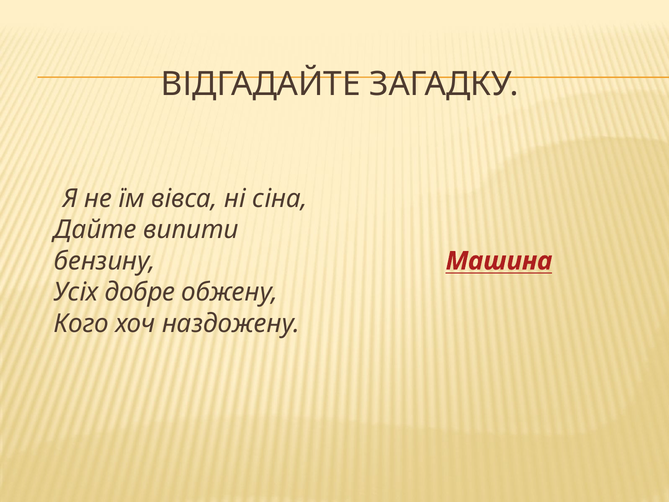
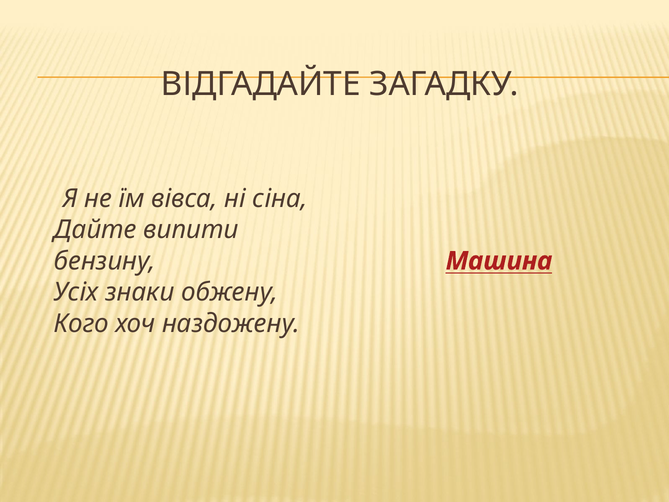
добре: добре -> знаки
